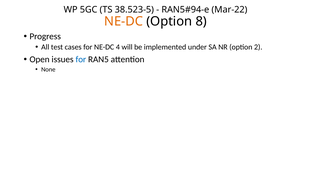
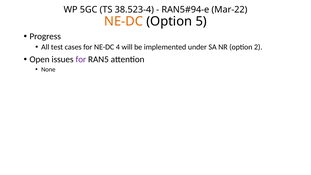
38.523-5: 38.523-5 -> 38.523-4
8: 8 -> 5
for at (81, 59) colour: blue -> purple
